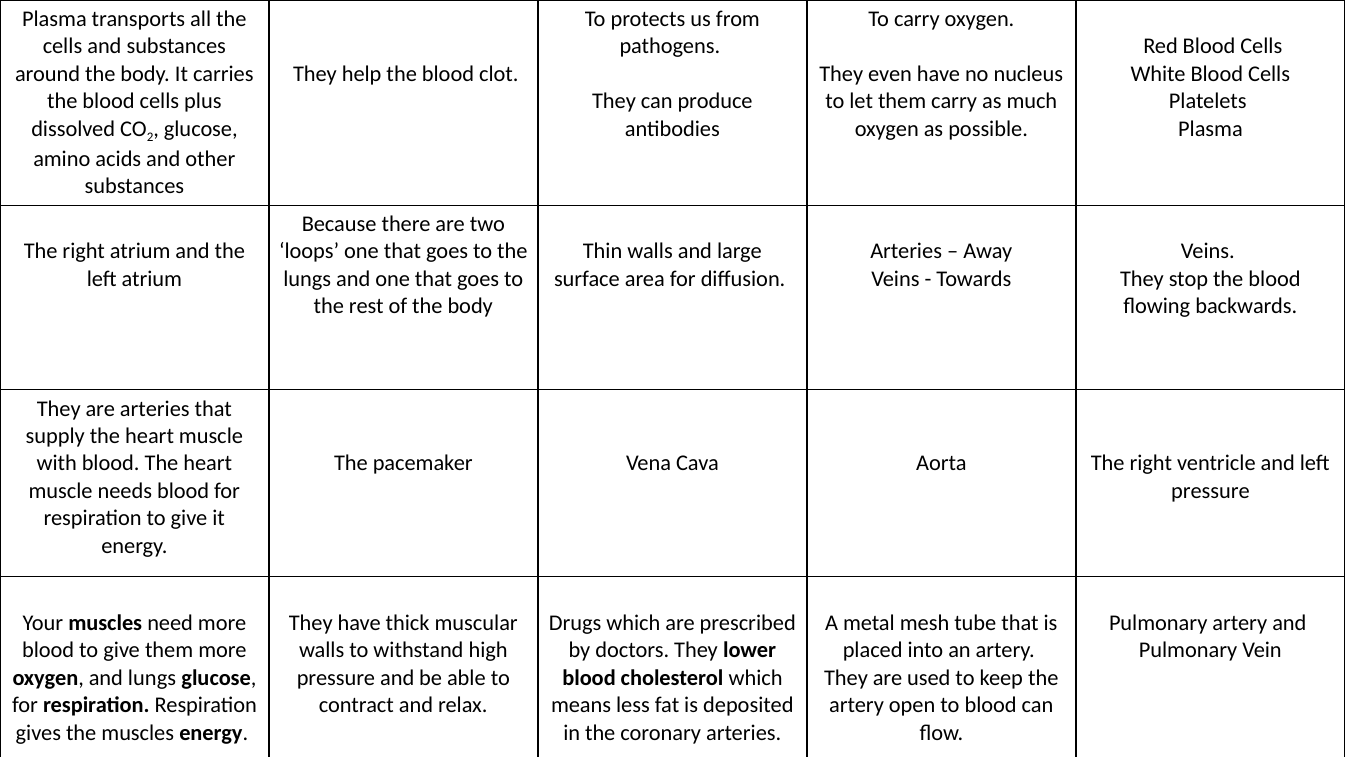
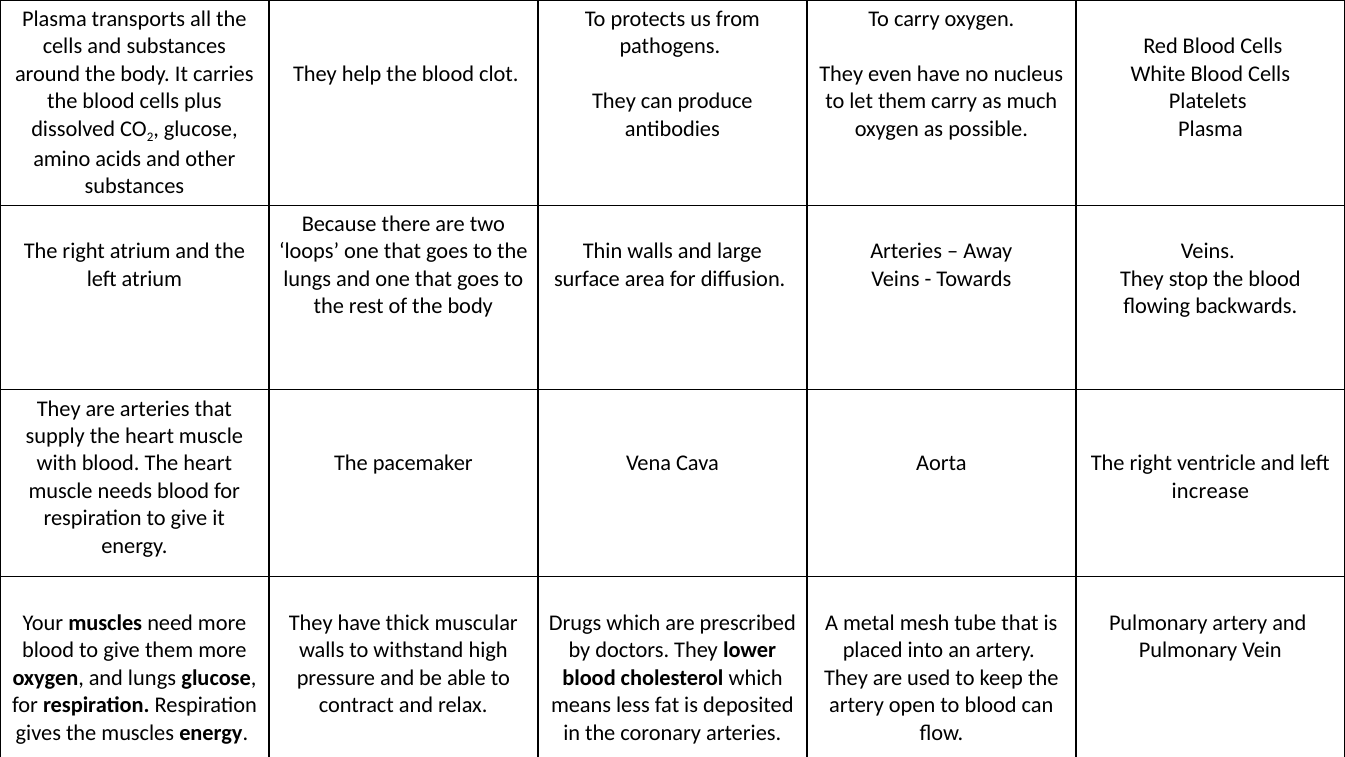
pressure at (1210, 491): pressure -> increase
